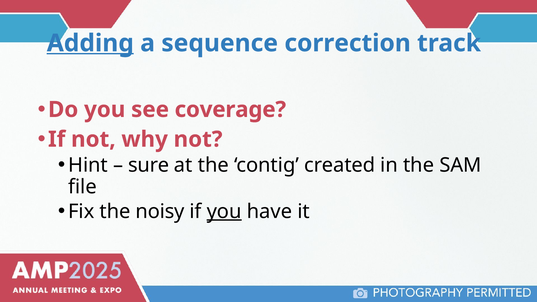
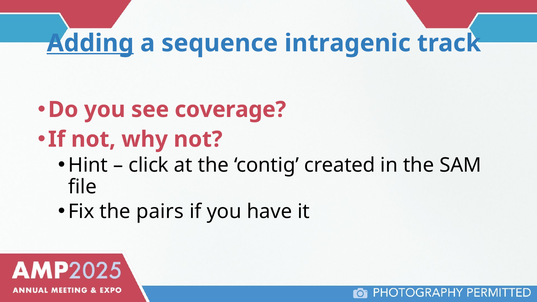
correction: correction -> intragenic
sure: sure -> click
noisy: noisy -> pairs
you at (224, 211) underline: present -> none
